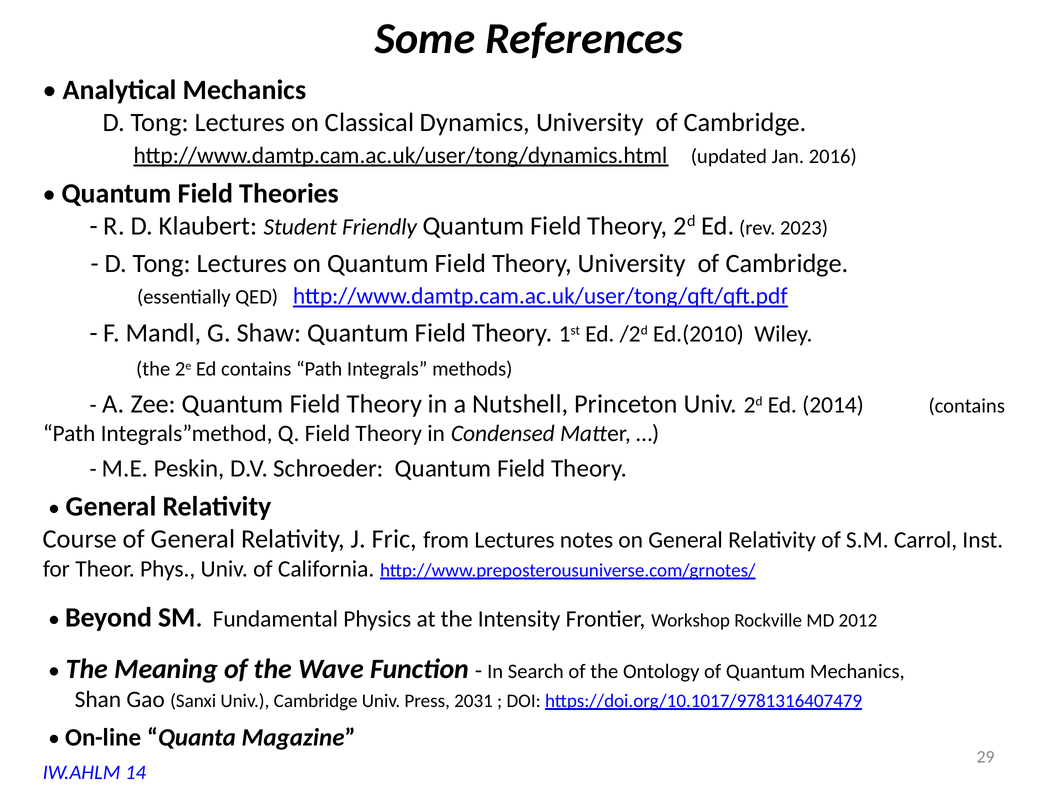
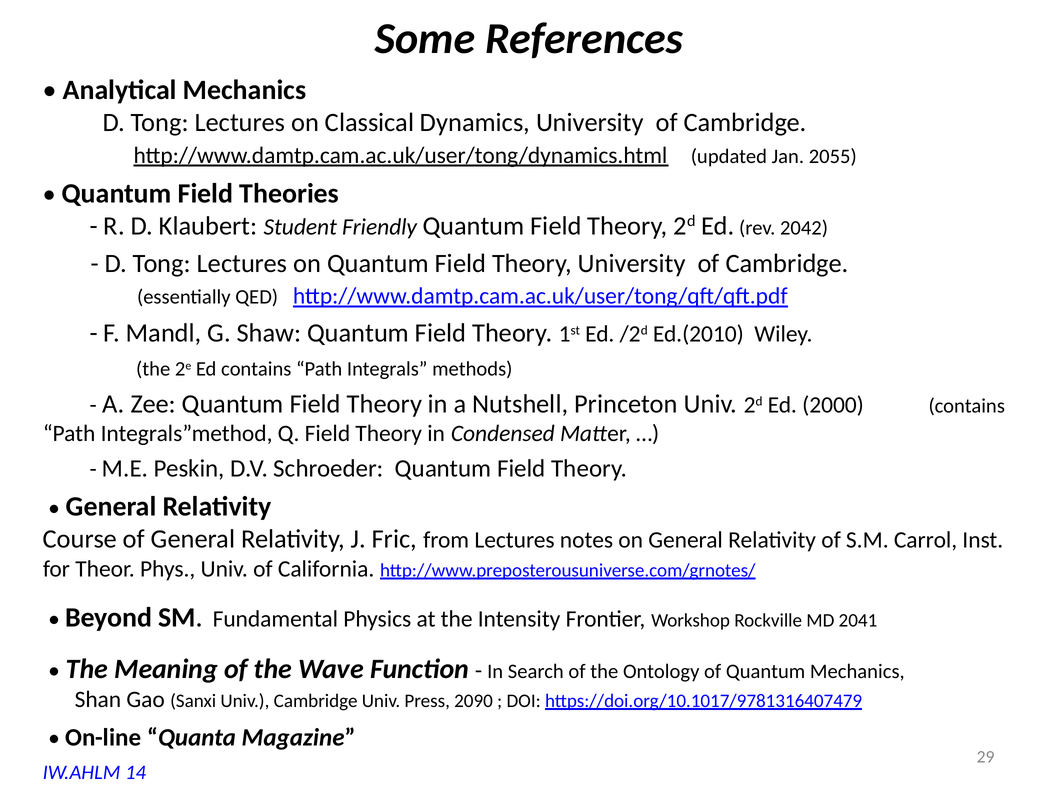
2016: 2016 -> 2055
2023: 2023 -> 2042
2014: 2014 -> 2000
2012: 2012 -> 2041
2031: 2031 -> 2090
